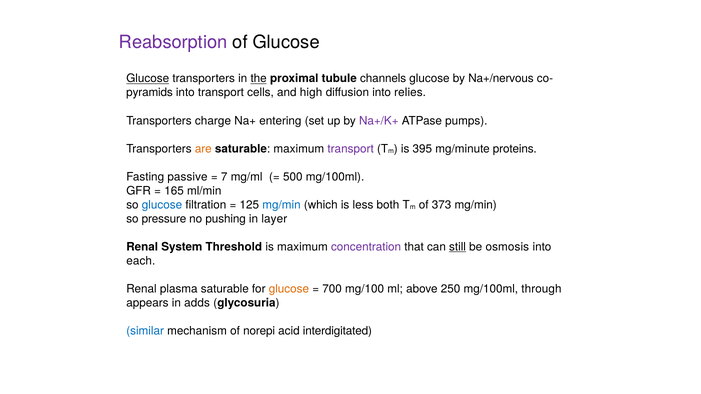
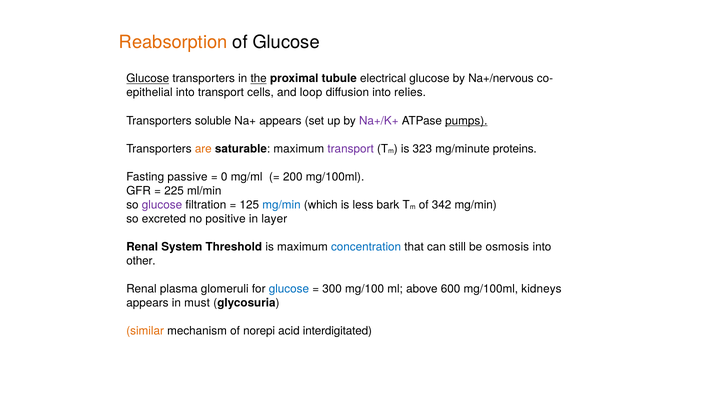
Reabsorption colour: purple -> orange
channels: channels -> electrical
pyramids: pyramids -> epithelial
high: high -> loop
charge: charge -> soluble
Na+ entering: entering -> appears
pumps underline: none -> present
395: 395 -> 323
7: 7 -> 0
500: 500 -> 200
165: 165 -> 225
glucose at (162, 205) colour: blue -> purple
both: both -> bark
373: 373 -> 342
pressure: pressure -> excreted
pushing: pushing -> positive
concentration colour: purple -> blue
still underline: present -> none
each: each -> other
plasma saturable: saturable -> glomeruli
glucose at (289, 289) colour: orange -> blue
700: 700 -> 300
250: 250 -> 600
through: through -> kidneys
adds: adds -> must
similar colour: blue -> orange
